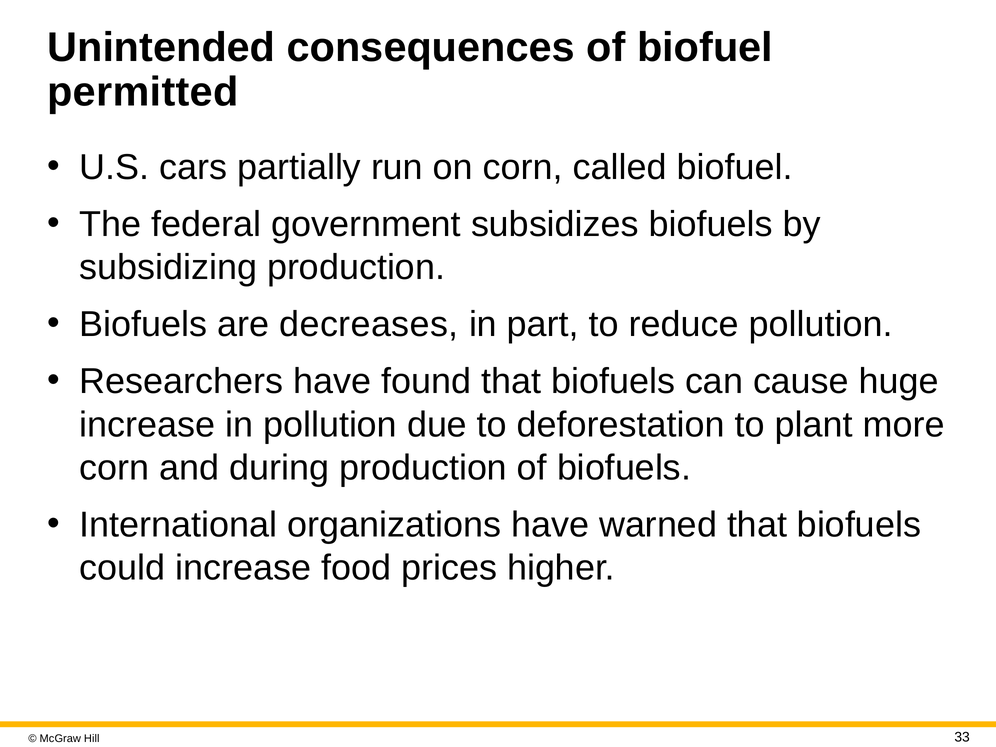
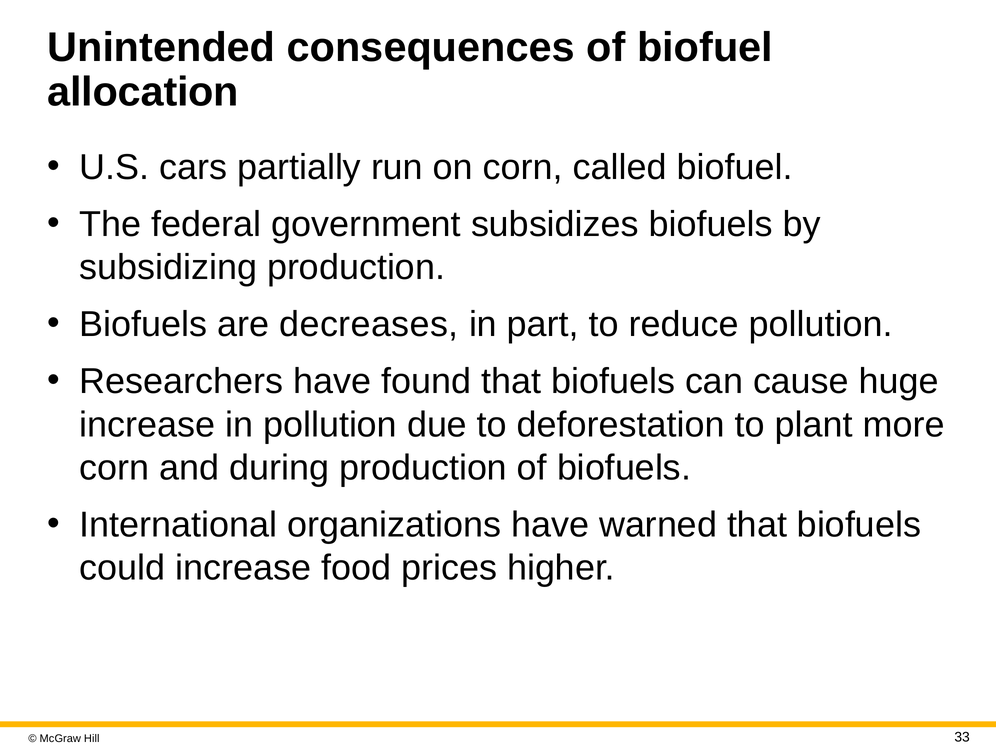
permitted: permitted -> allocation
